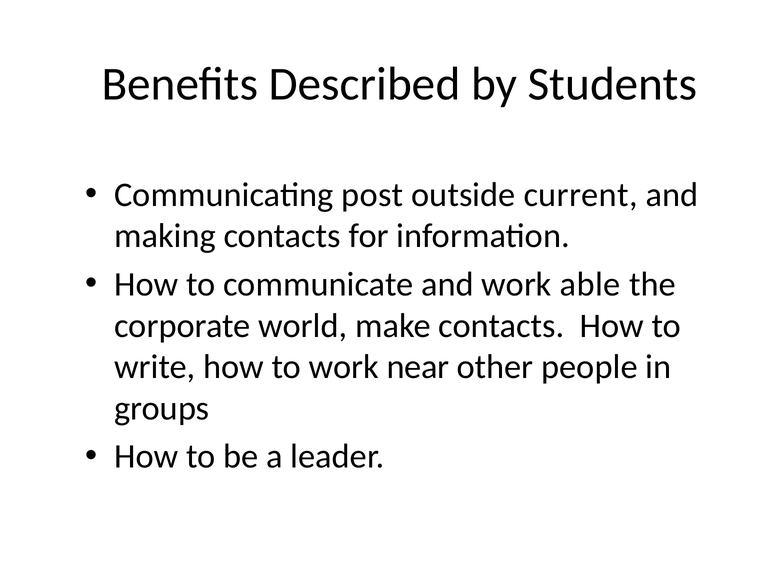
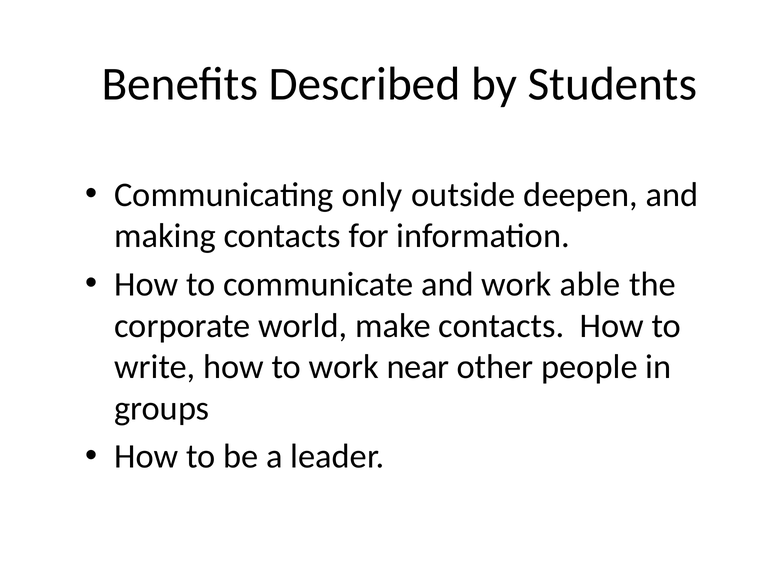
post: post -> only
current: current -> deepen
